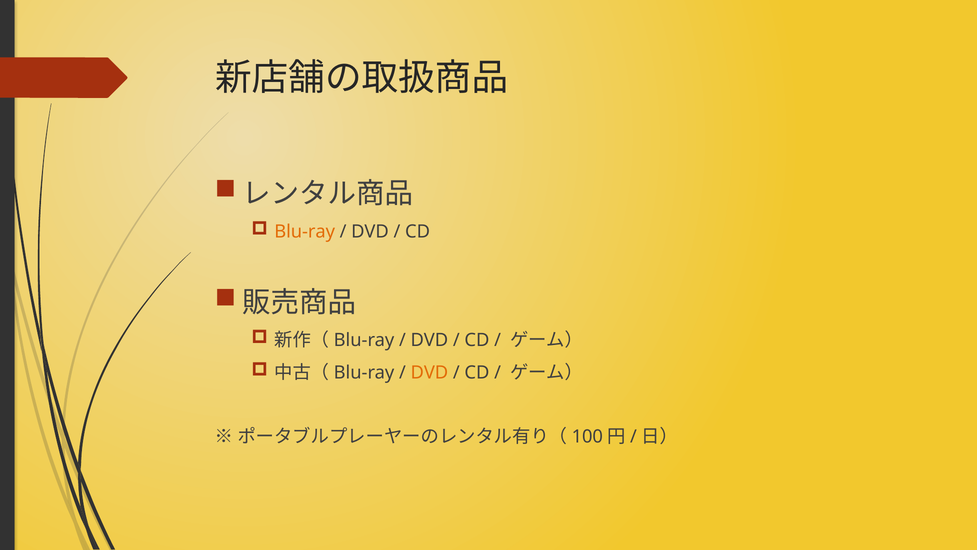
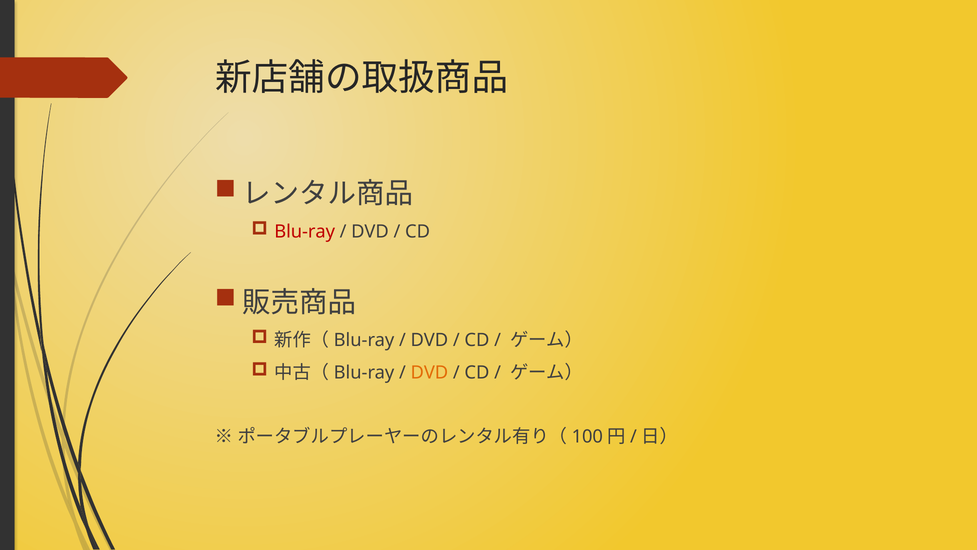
Blu-ray colour: orange -> red
